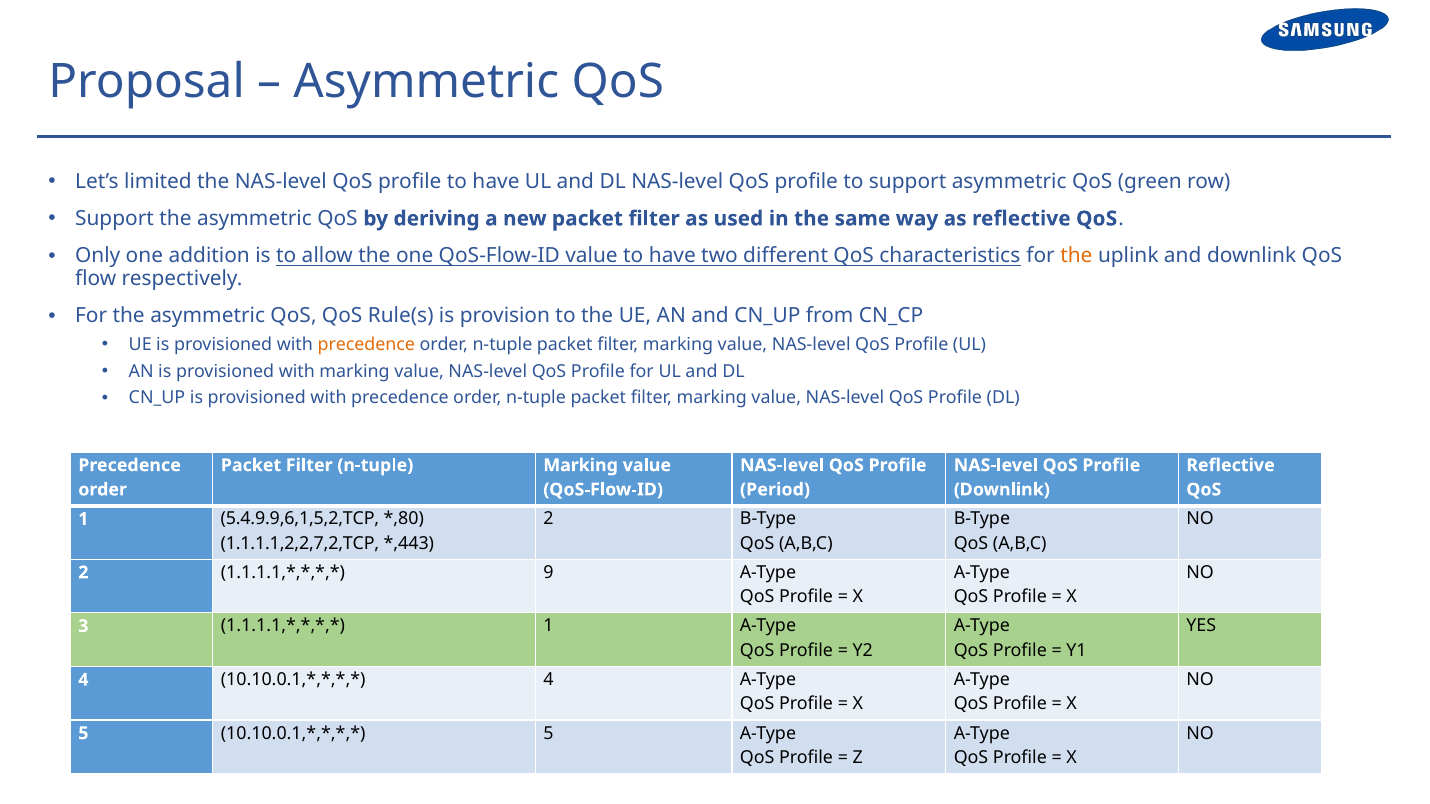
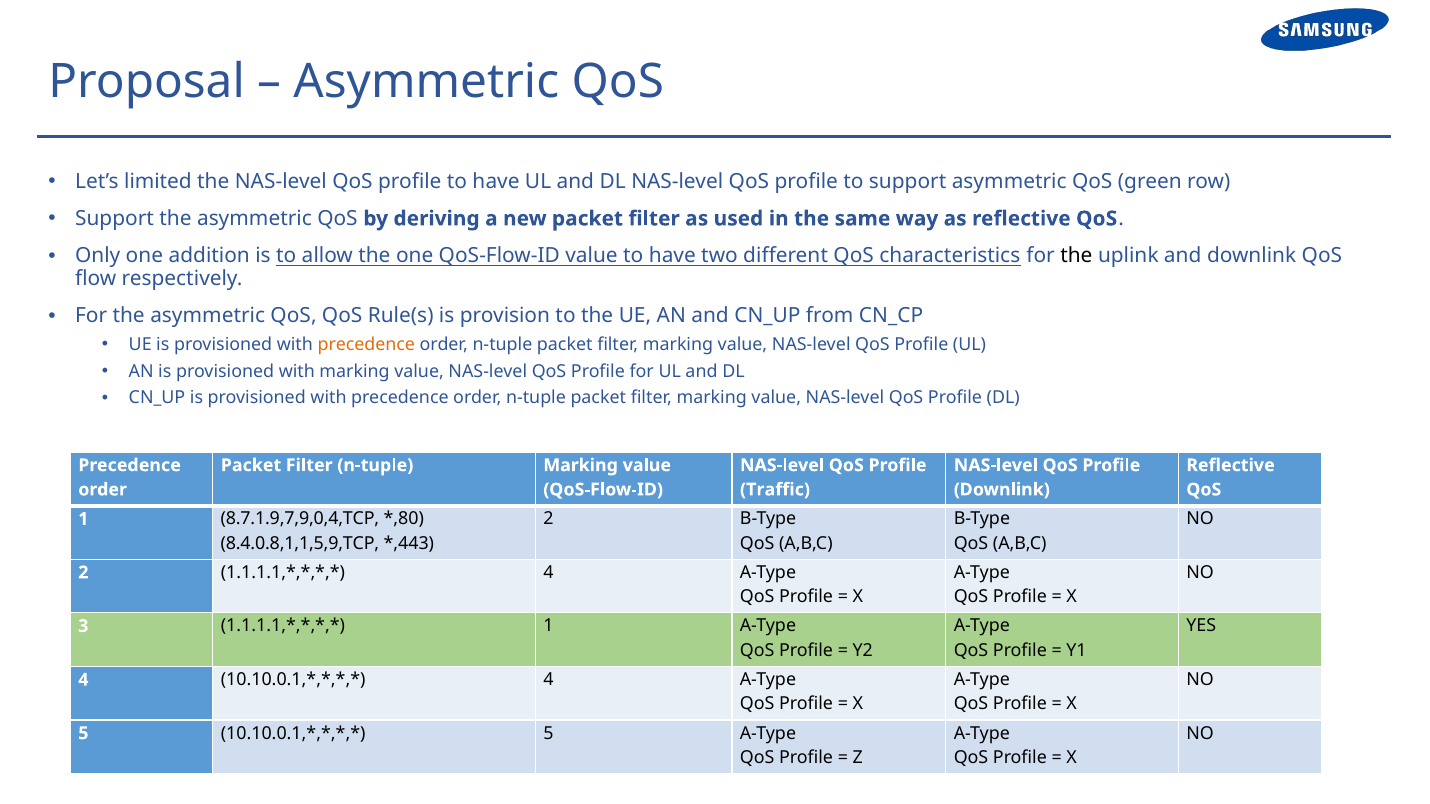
the at (1076, 256) colour: orange -> black
Period: Period -> Traffic
5.4.9.9,6,1,5,2,TCP: 5.4.9.9,6,1,5,2,TCP -> 8.7.1.9,7,9,0,4,TCP
1.1.1.1,2,2,7,2,TCP: 1.1.1.1,2,2,7,2,TCP -> 8.4.0.8,1,1,5,9,TCP
9 at (548, 573): 9 -> 4
